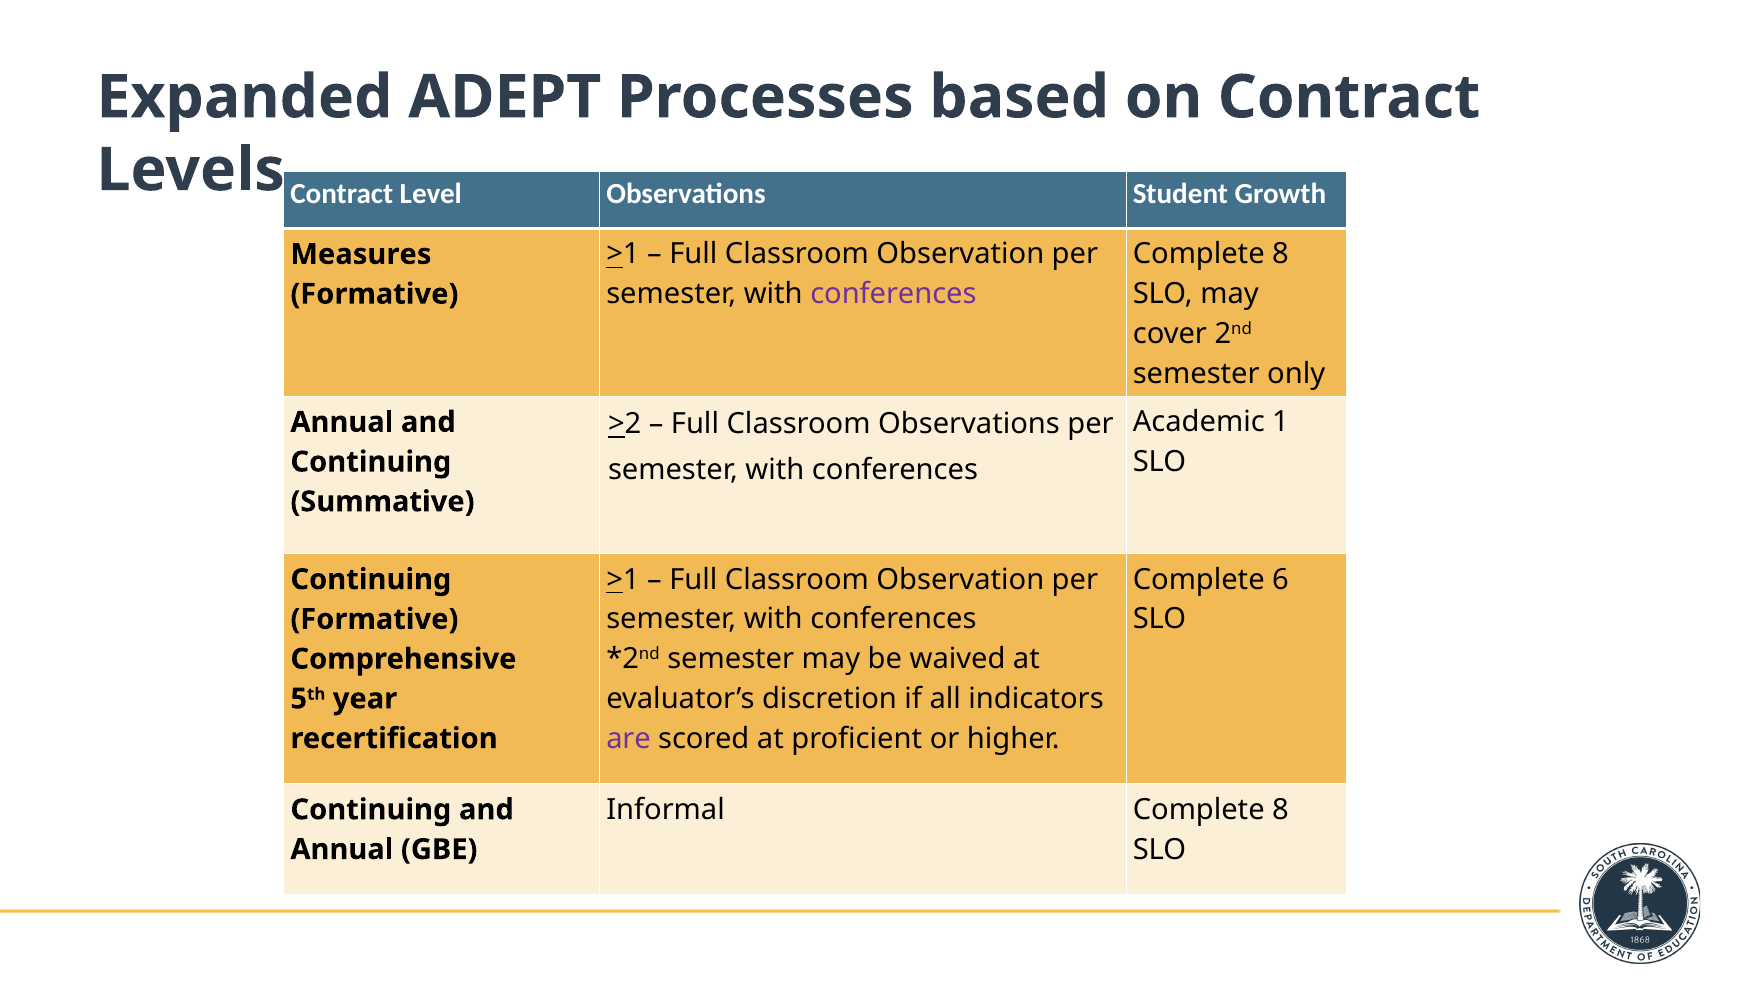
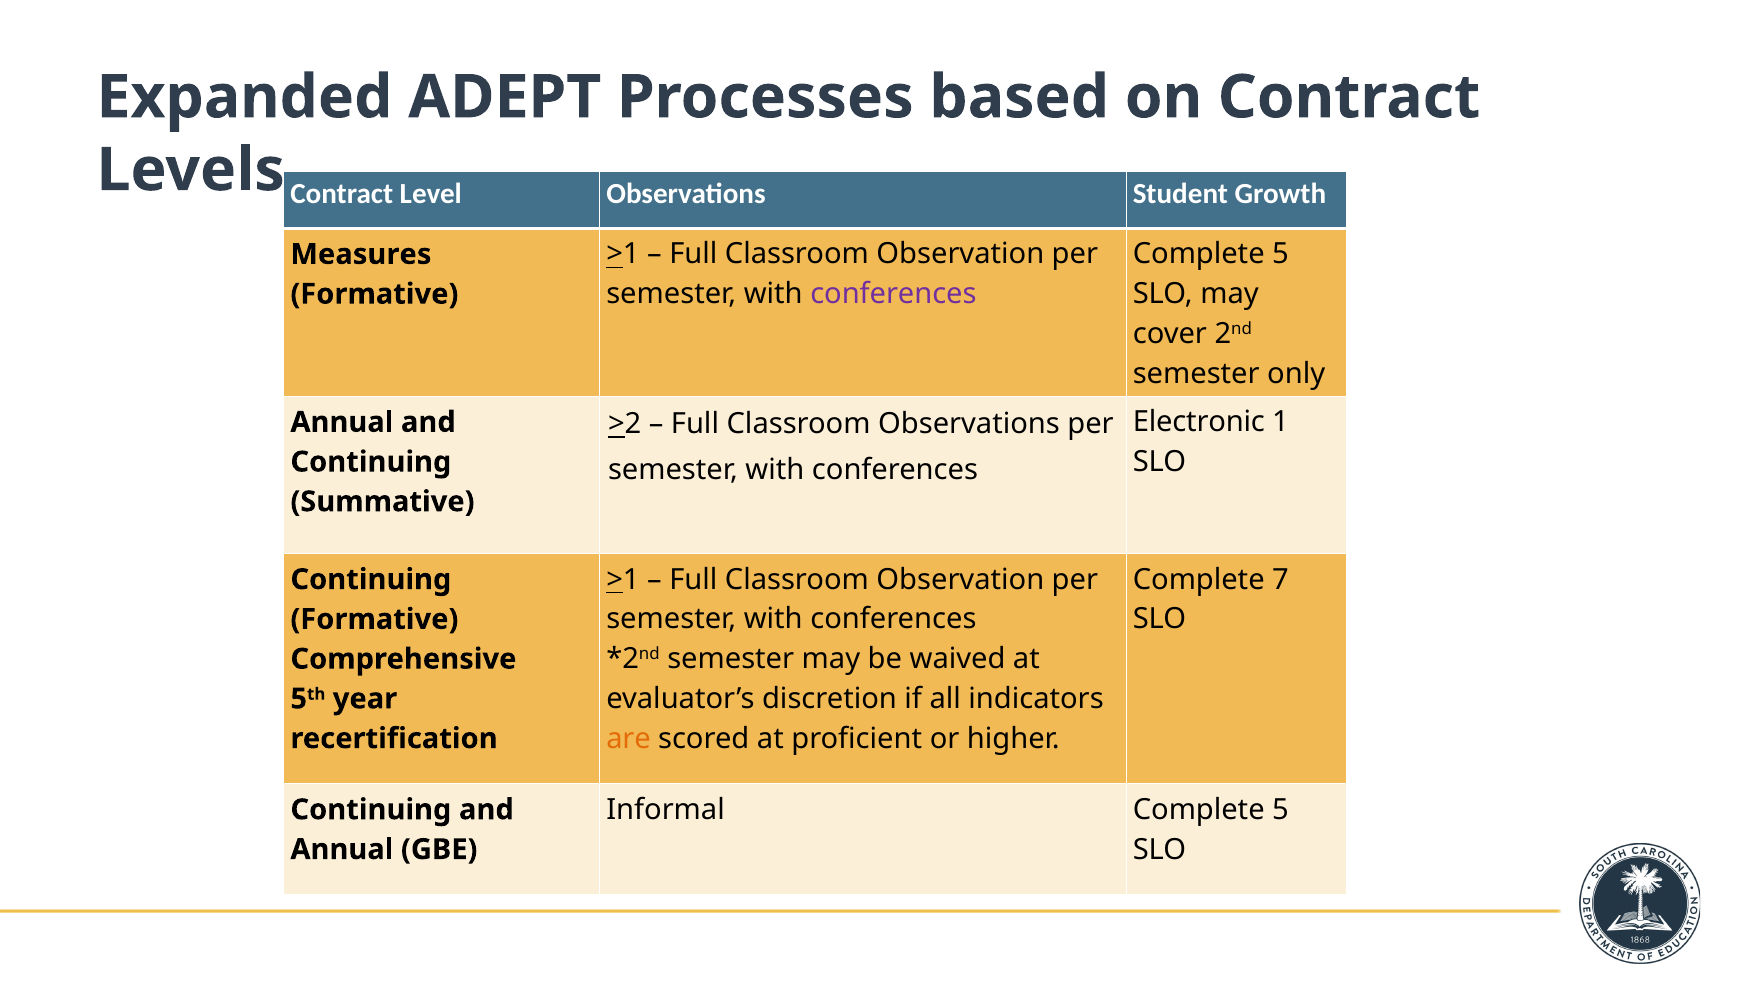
8 at (1281, 254): 8 -> 5
Academic: Academic -> Electronic
6: 6 -> 7
are colour: purple -> orange
Informal Complete 8: 8 -> 5
